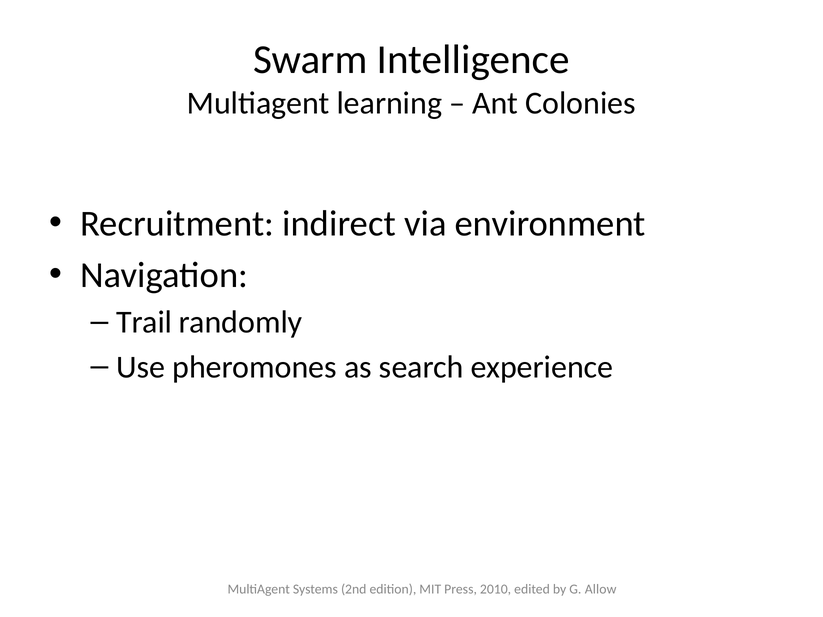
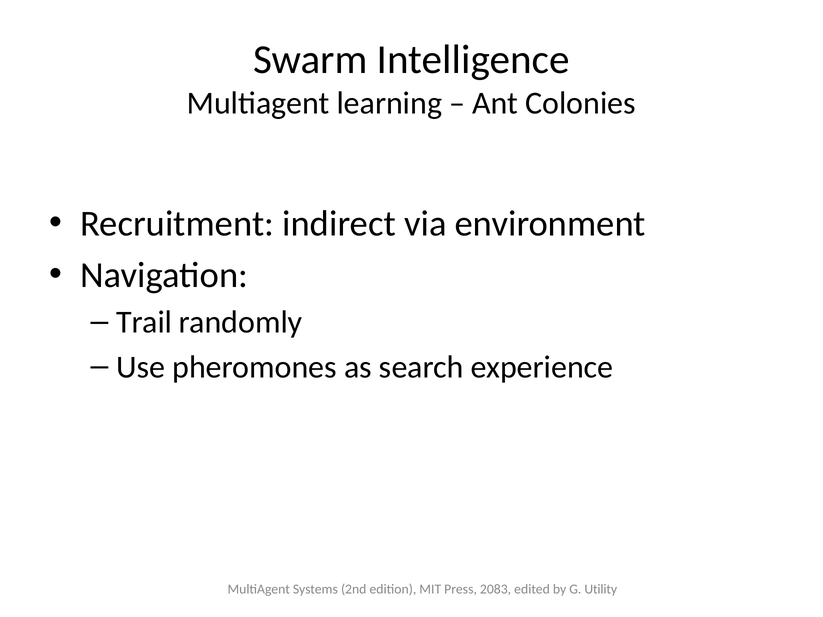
2010: 2010 -> 2083
Allow: Allow -> Utility
